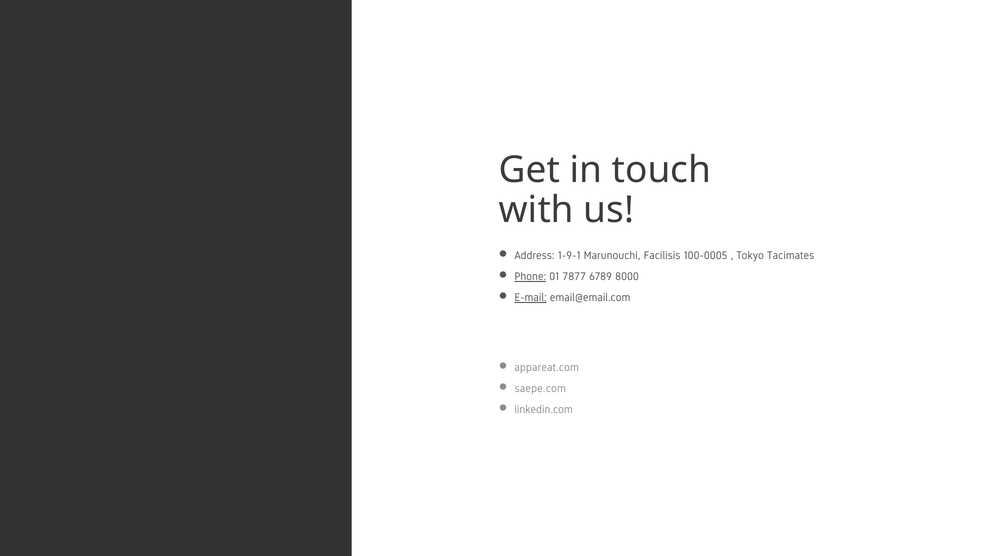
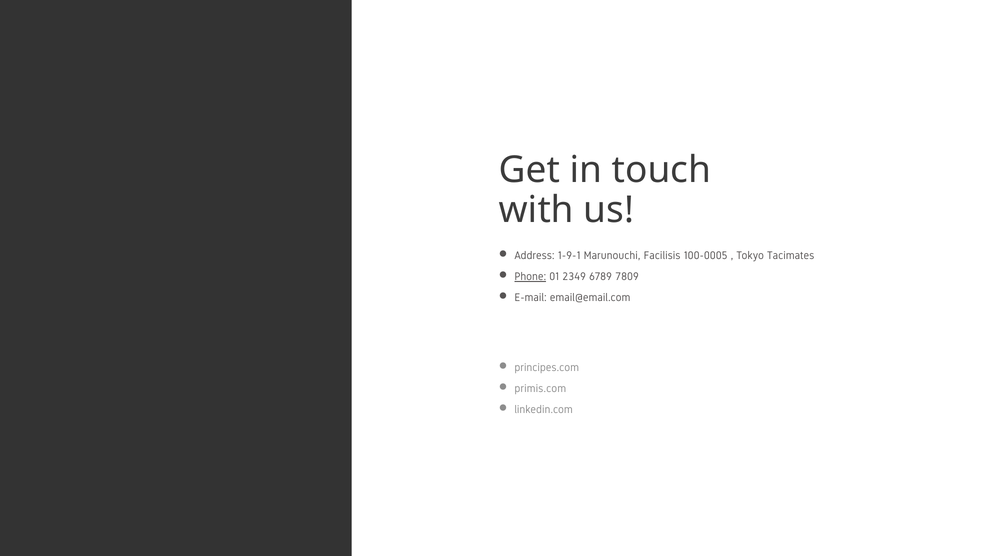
7877: 7877 -> 2349
8000: 8000 -> 7809
E-mail underline: present -> none
appareat.com: appareat.com -> principes.com
saepe.com: saepe.com -> primis.com
